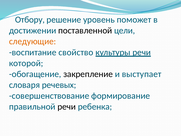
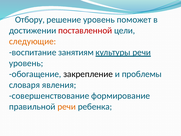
поставленной colour: black -> red
свойство: свойство -> занятиям
которой at (26, 63): которой -> уровень
выступает: выступает -> проблемы
речевых: речевых -> явления
речи at (67, 107) colour: black -> orange
